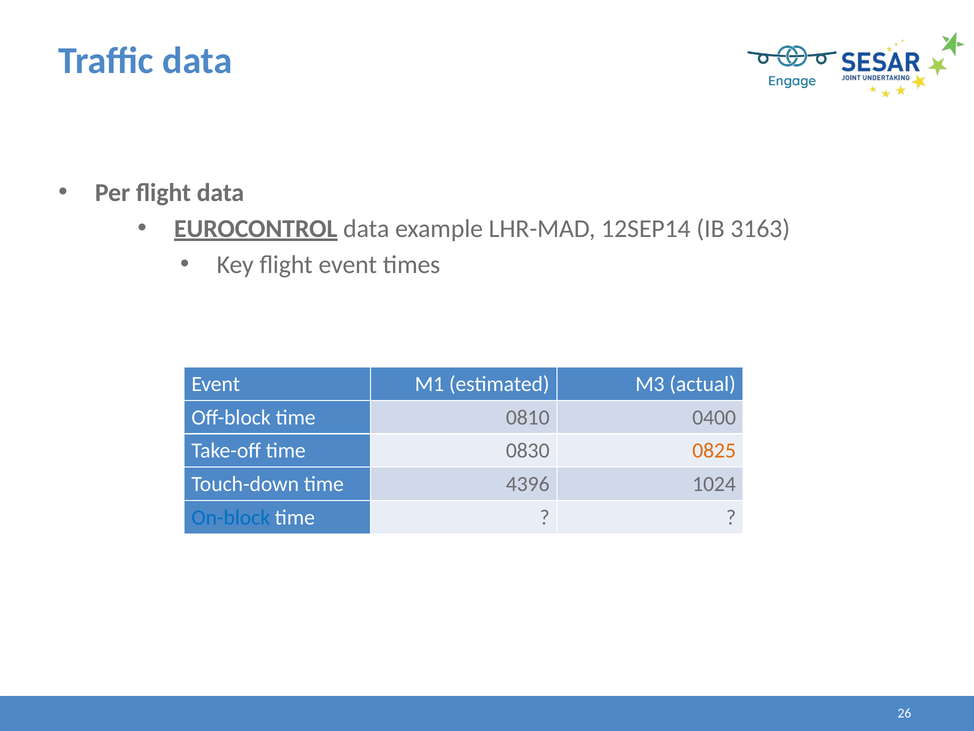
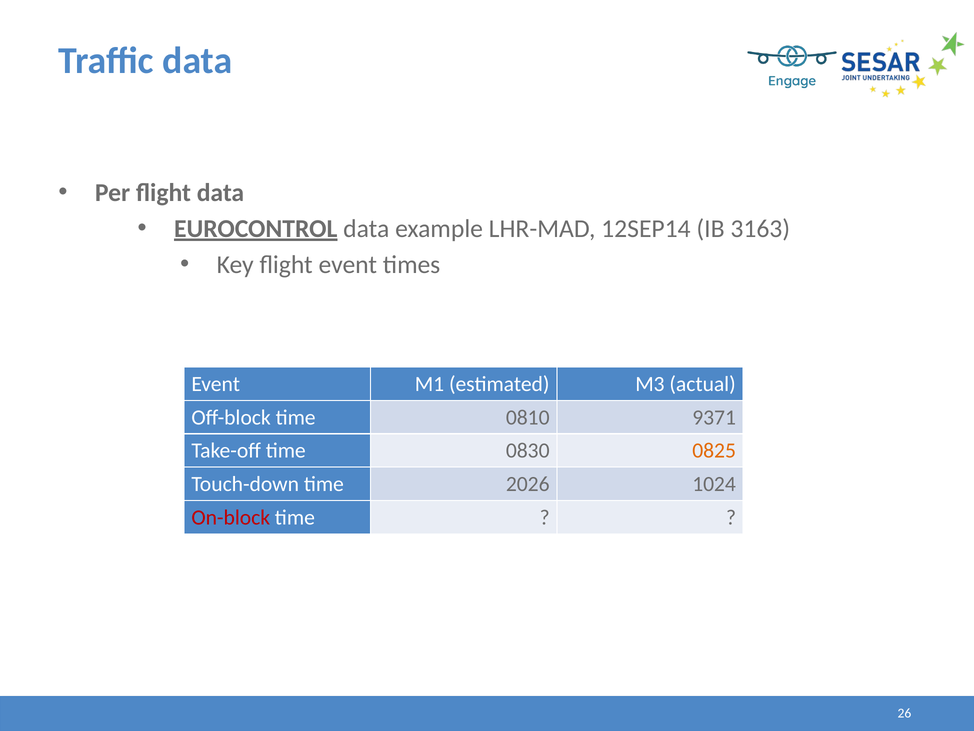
0400: 0400 -> 9371
4396: 4396 -> 2026
On-block colour: blue -> red
